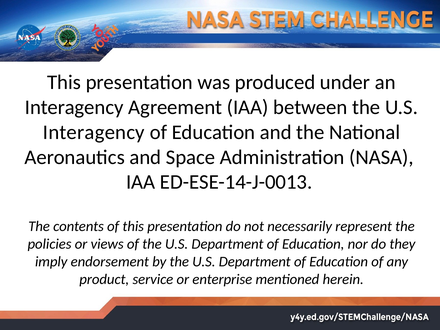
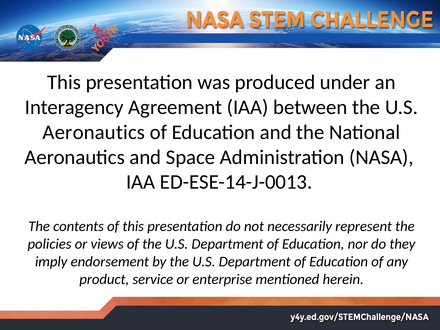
Interagency at (94, 132): Interagency -> Aeronautics
